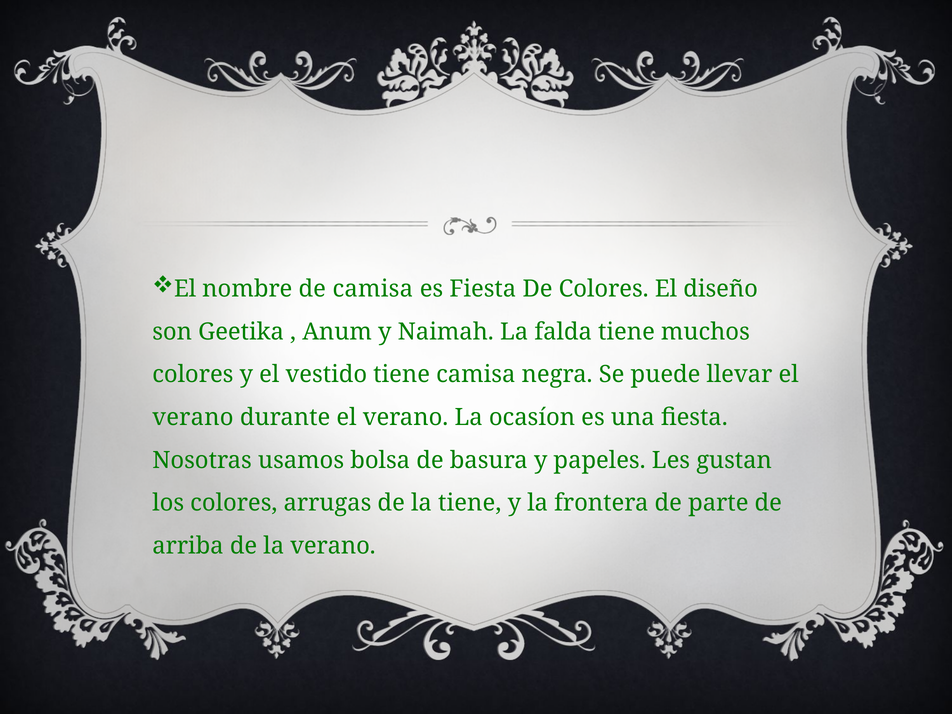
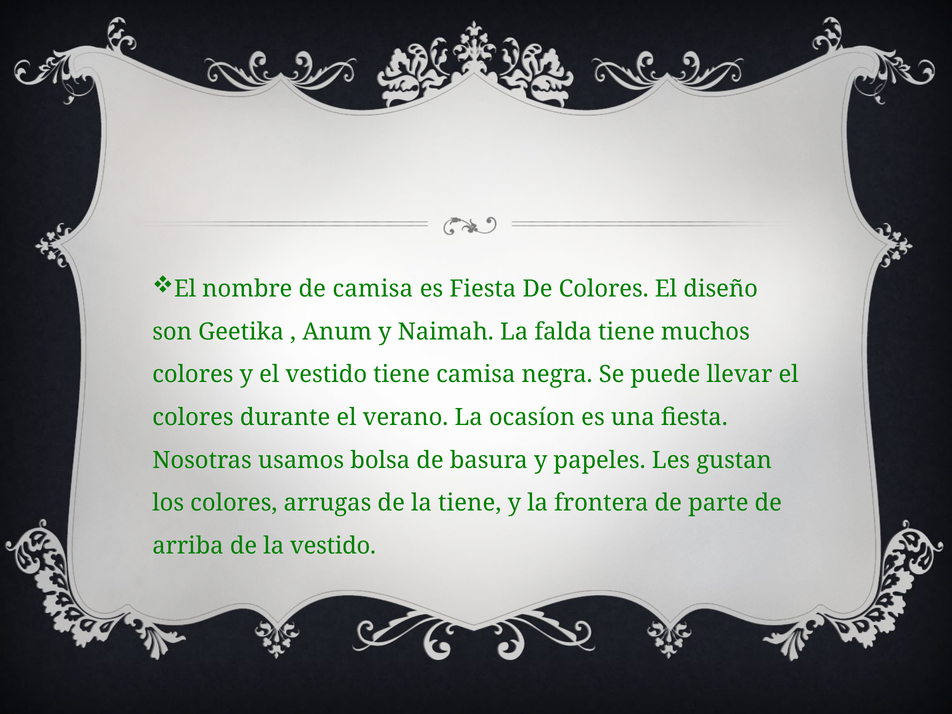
verano at (193, 417): verano -> colores
la verano: verano -> vestido
